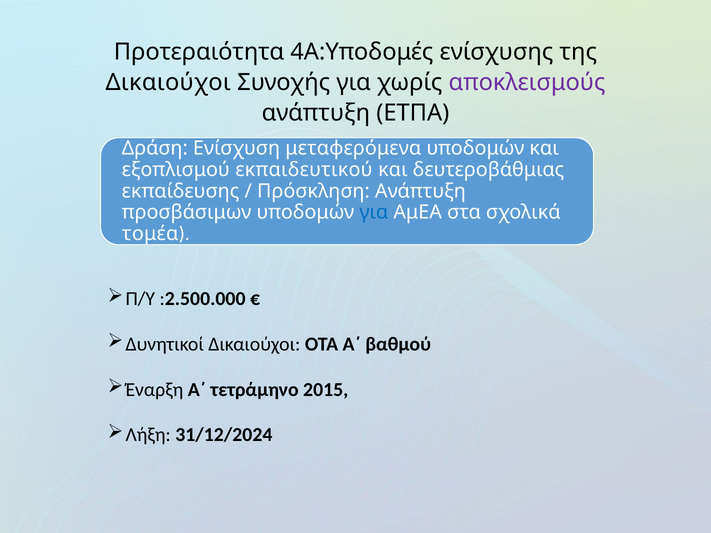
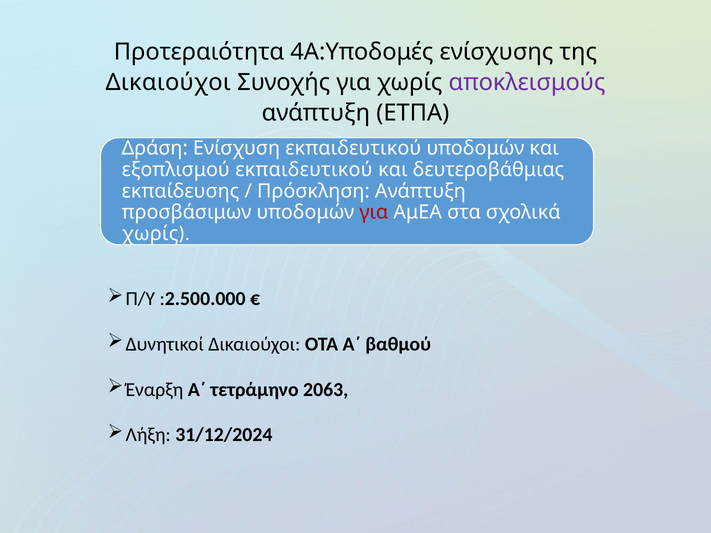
Ενίσχυση μεταφερόμενα: μεταφερόμενα -> εκπαιδευτικού
για at (374, 213) colour: blue -> red
τομέα at (150, 234): τομέα -> χωρίς
2015: 2015 -> 2063
